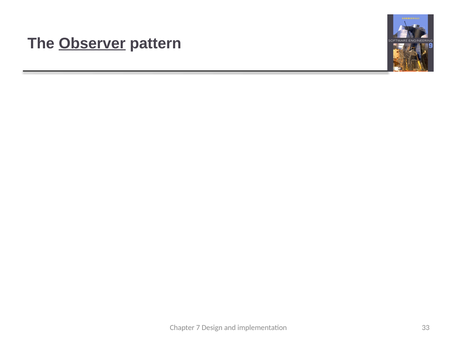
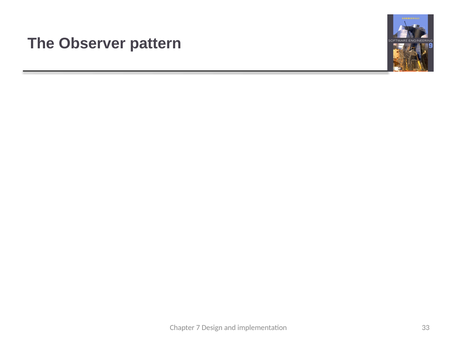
Observer at (92, 43) underline: present -> none
